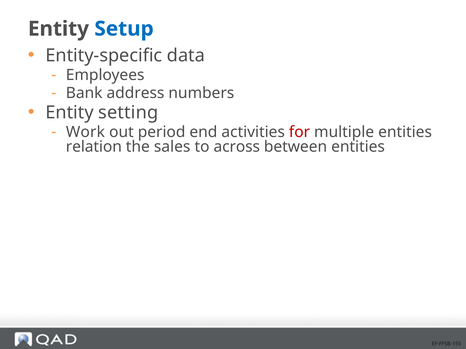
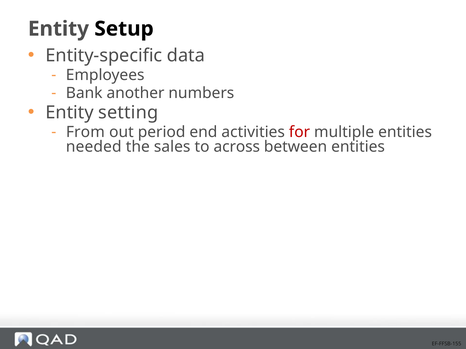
Setup colour: blue -> black
address: address -> another
Work: Work -> From
relation: relation -> needed
